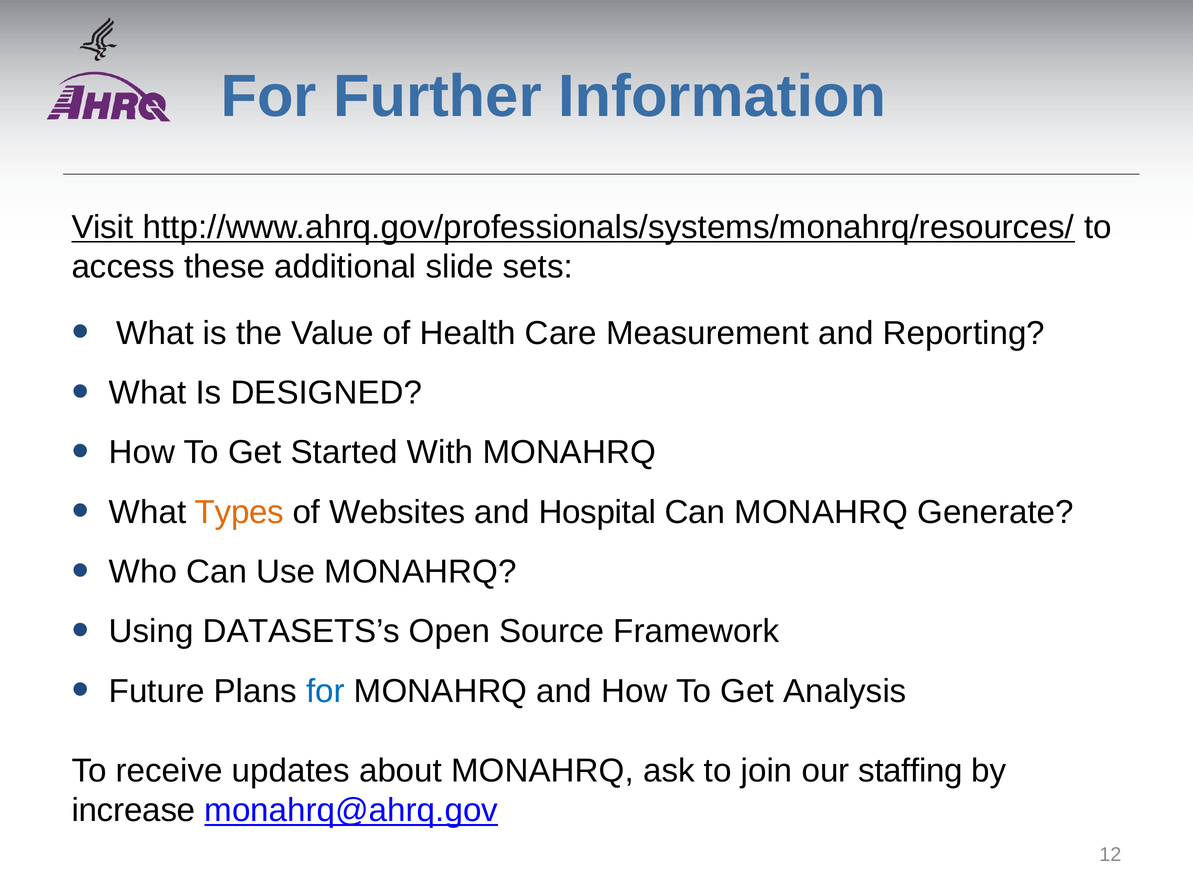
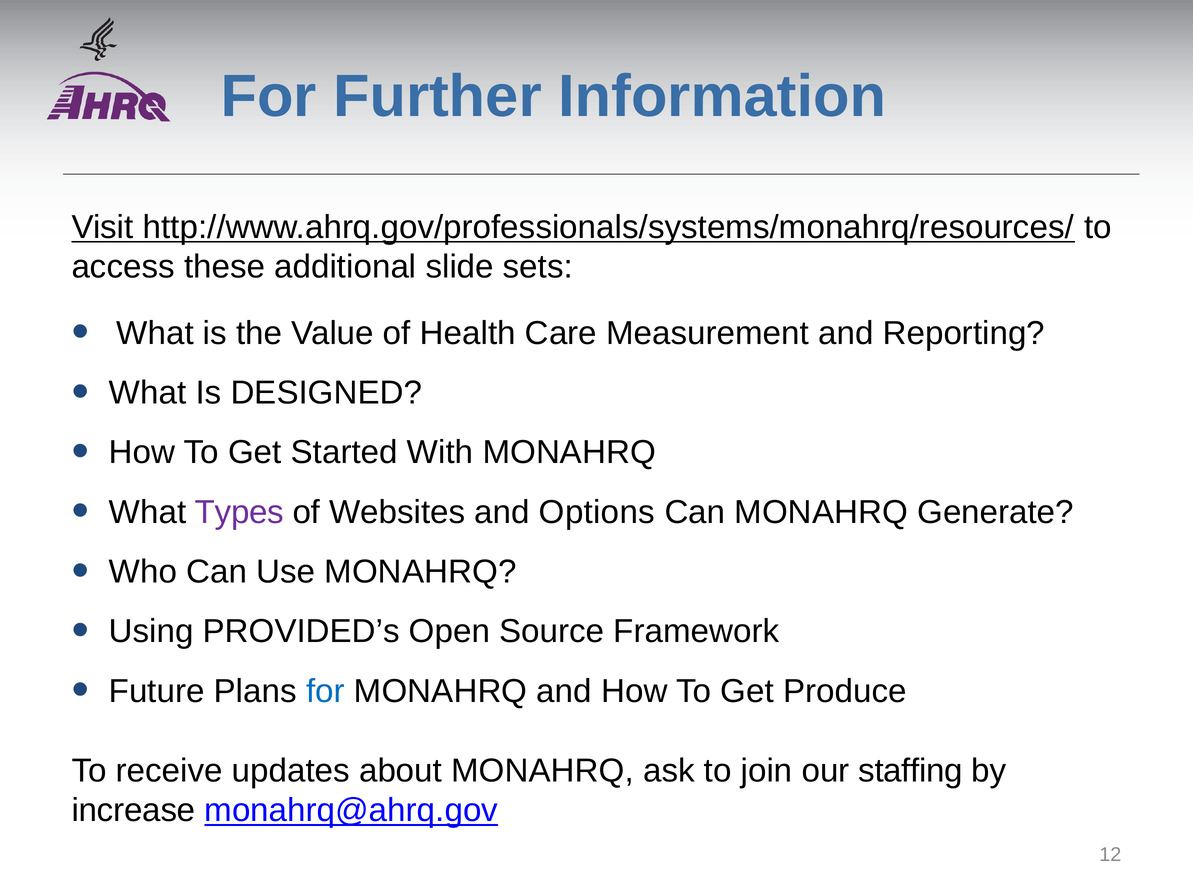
Types colour: orange -> purple
Hospital: Hospital -> Options
DATASETS’s: DATASETS’s -> PROVIDED’s
Analysis: Analysis -> Produce
